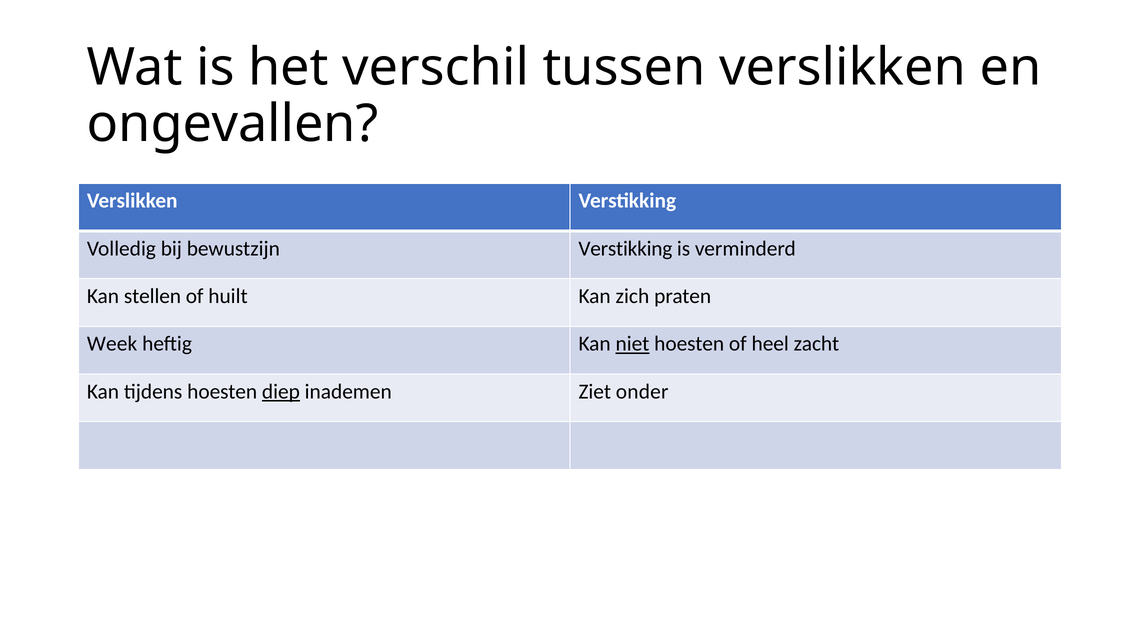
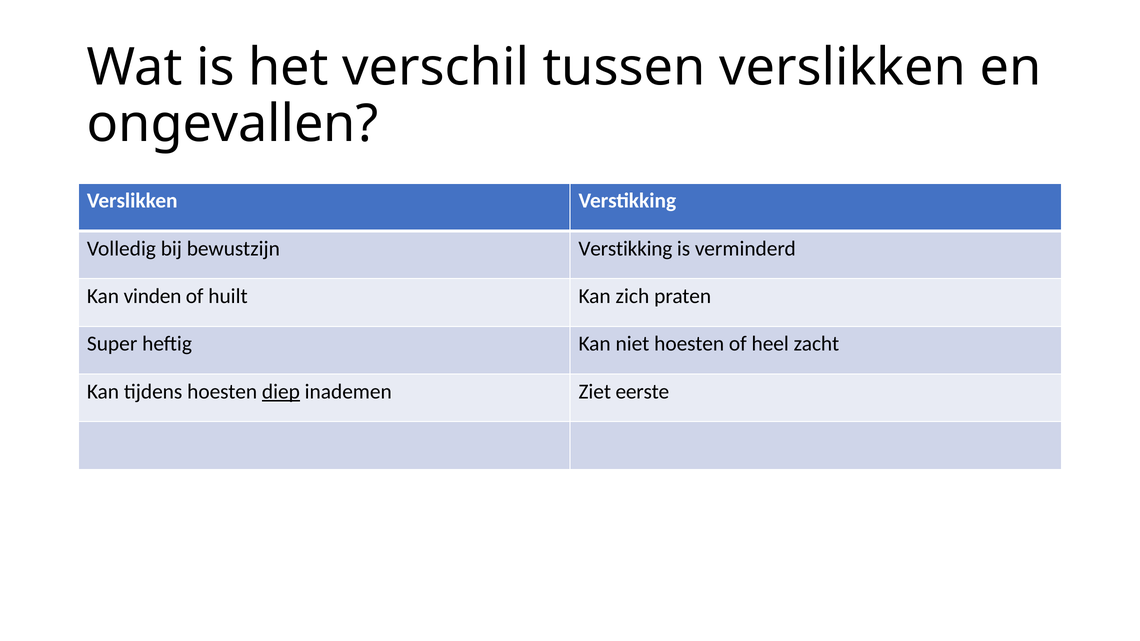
stellen: stellen -> vinden
Week: Week -> Super
niet underline: present -> none
onder: onder -> eerste
